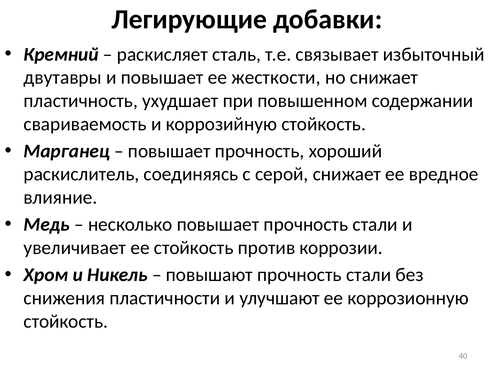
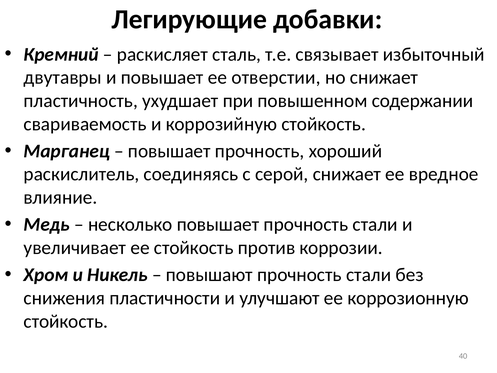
жесткости: жесткости -> отверстии
